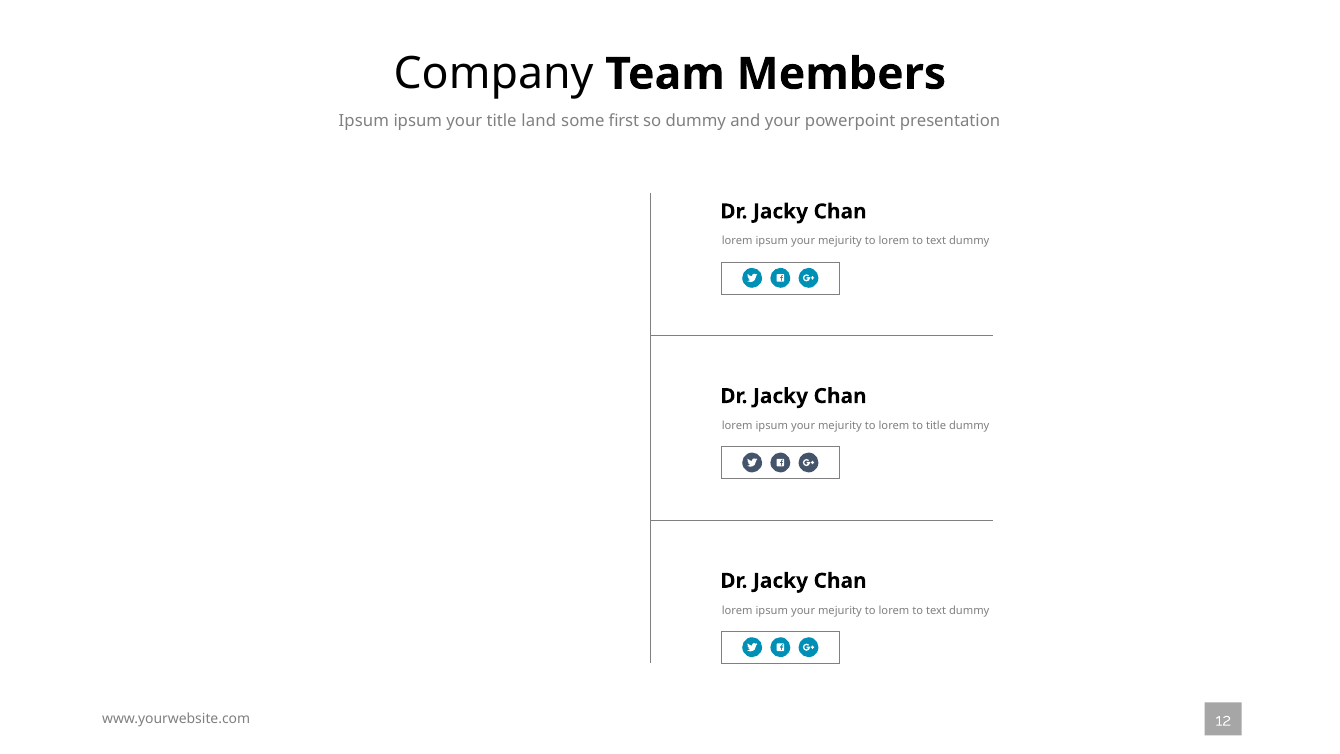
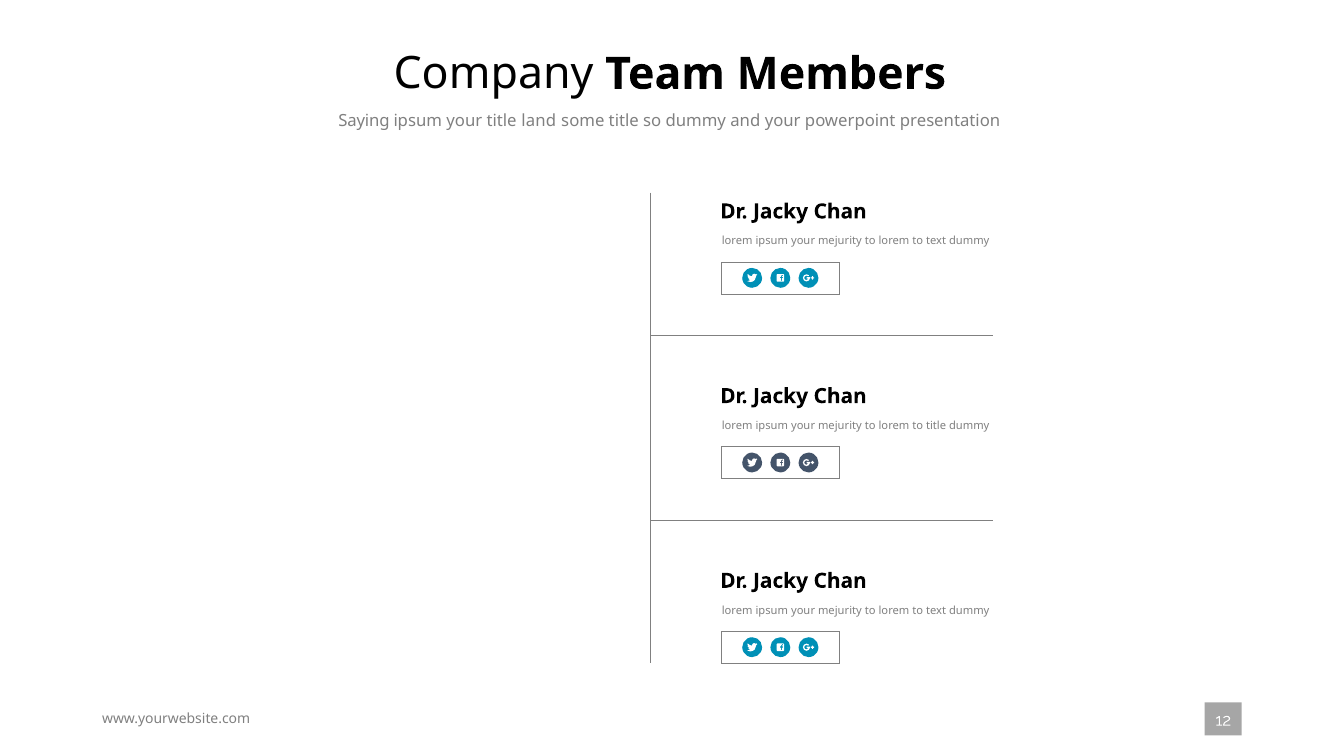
Ipsum at (364, 121): Ipsum -> Saying
some first: first -> title
